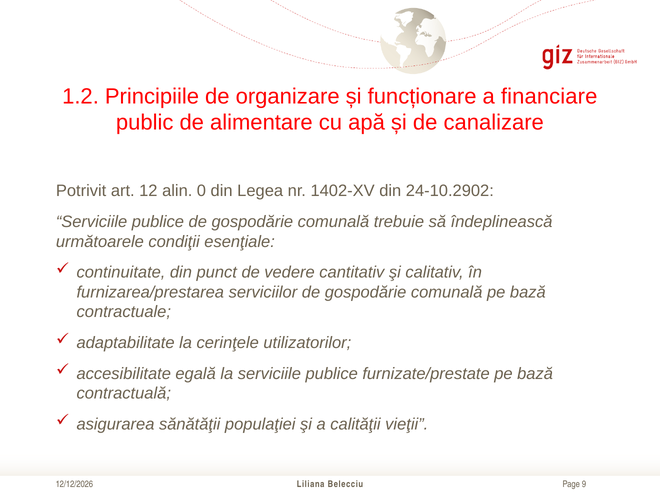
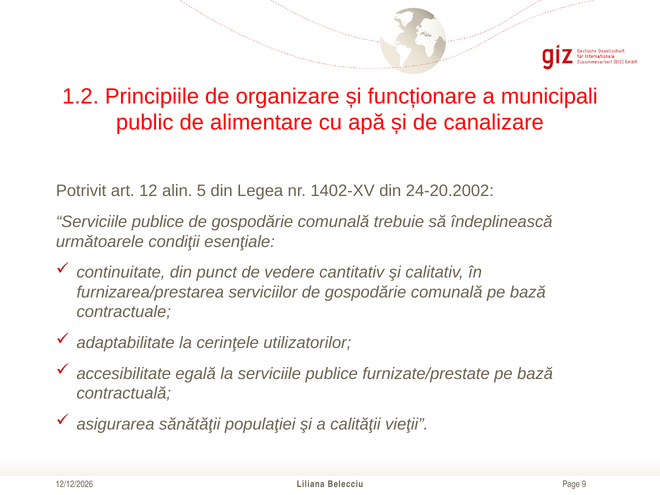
financiare: financiare -> municipali
0: 0 -> 5
24-10.2902: 24-10.2902 -> 24-20.2002
